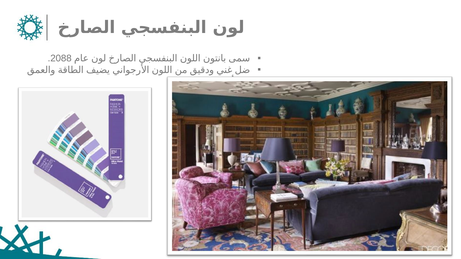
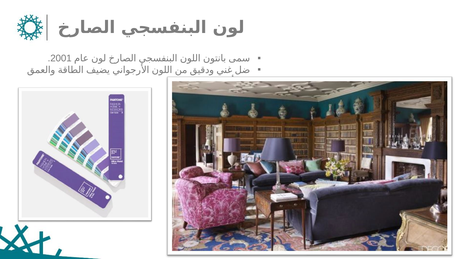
2088: 2088 -> 2001
